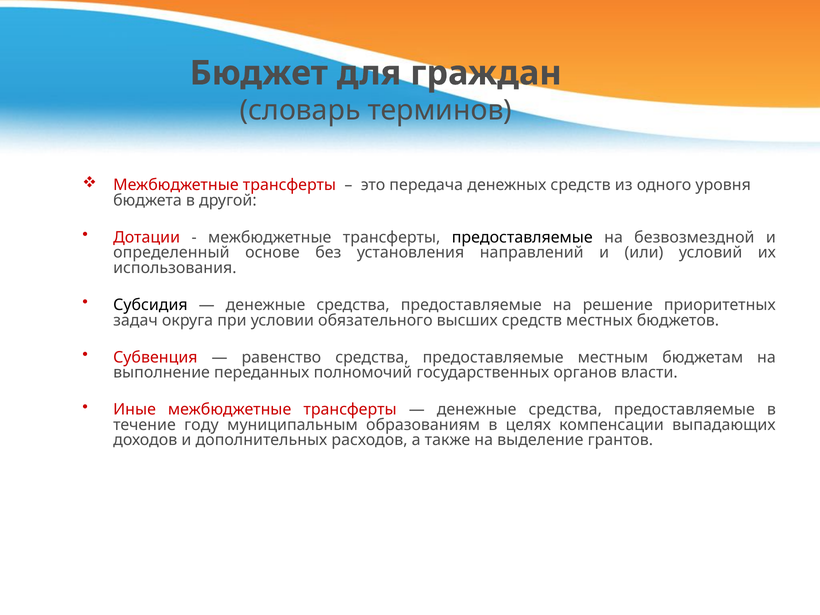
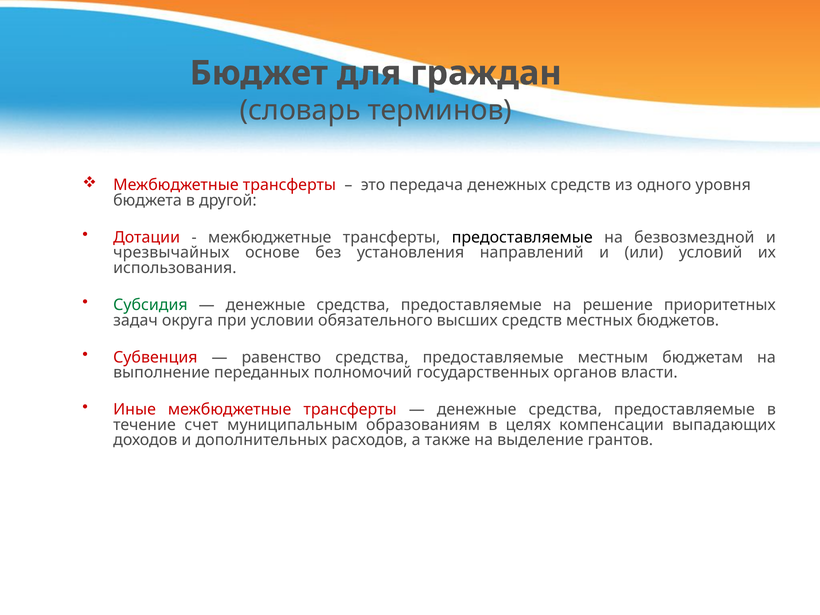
определенный: определенный -> чрезвычайных
Субсидия colour: black -> green
году: году -> счет
